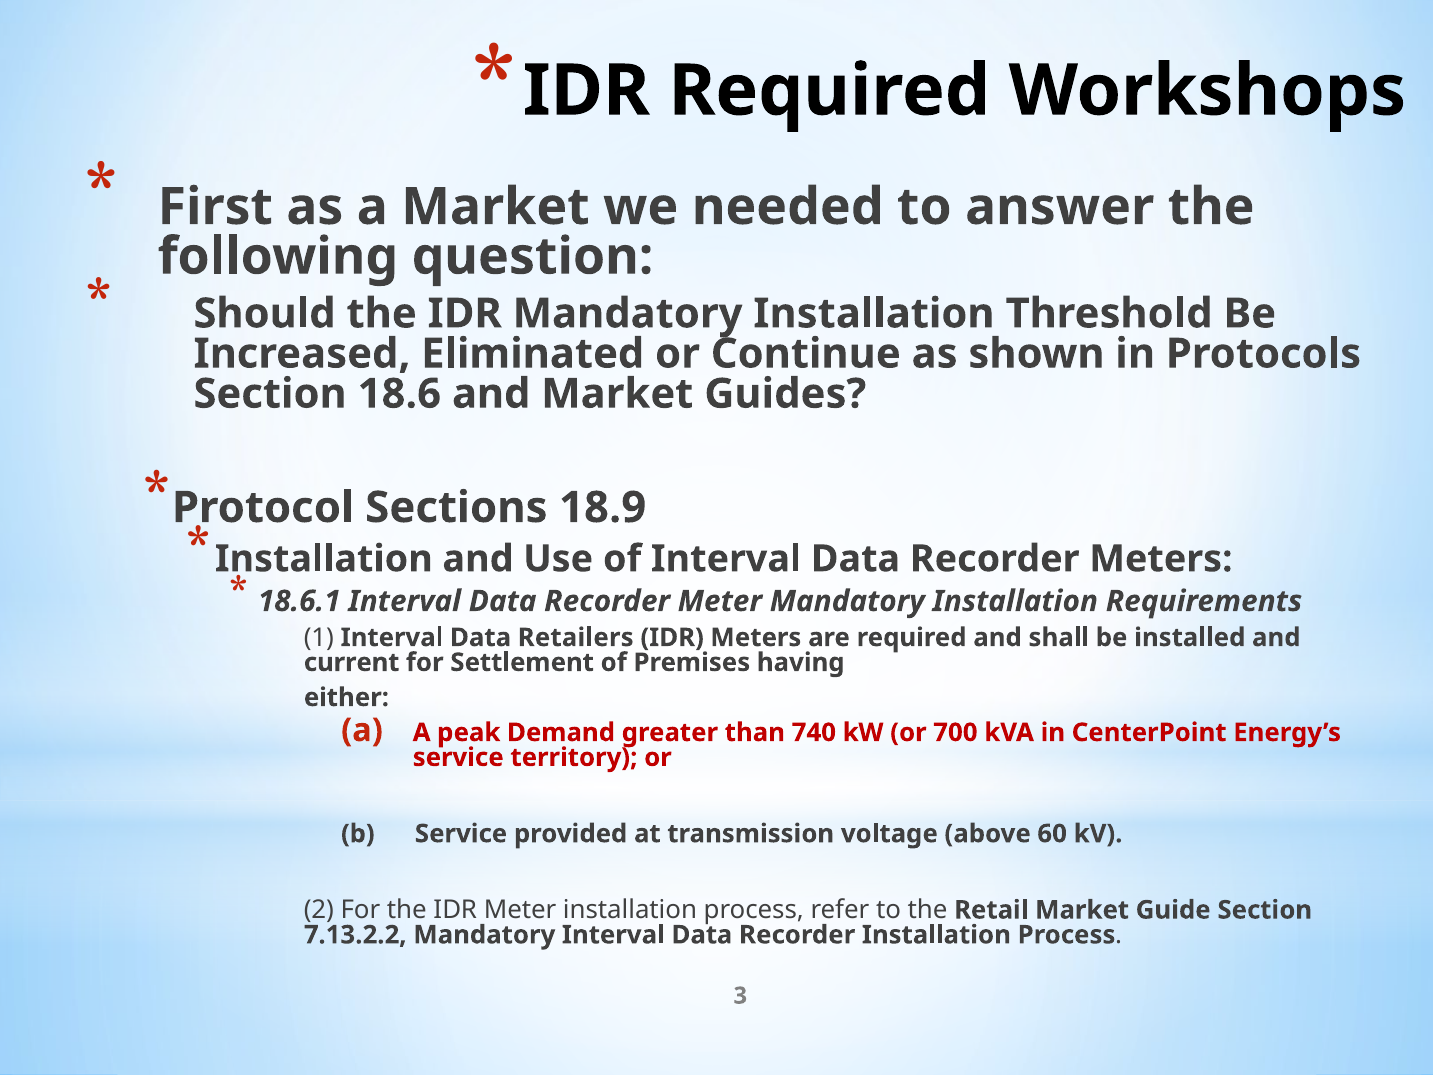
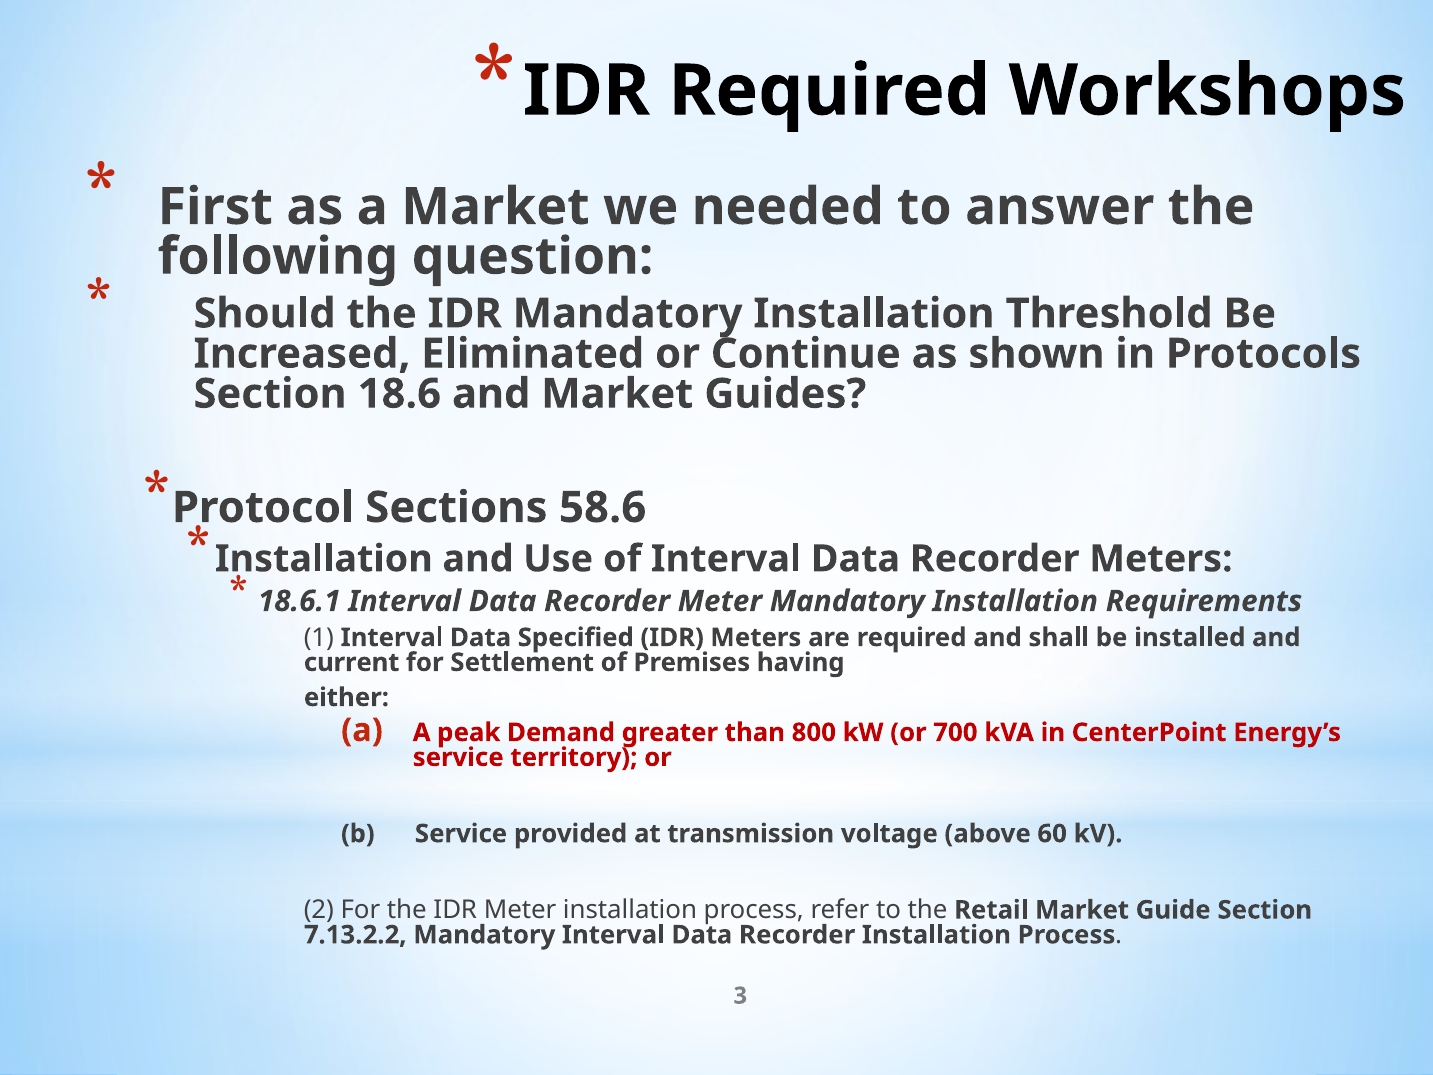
18.9: 18.9 -> 58.6
Retailers: Retailers -> Specified
740: 740 -> 800
